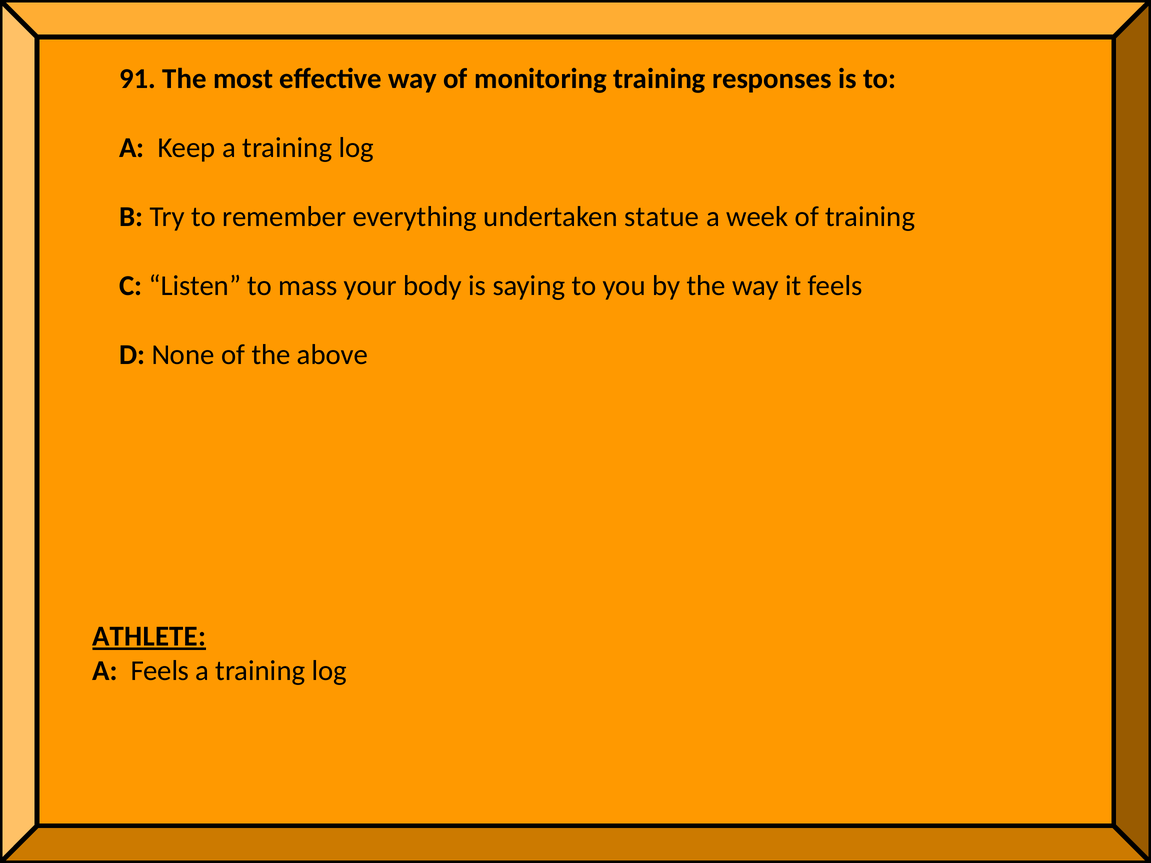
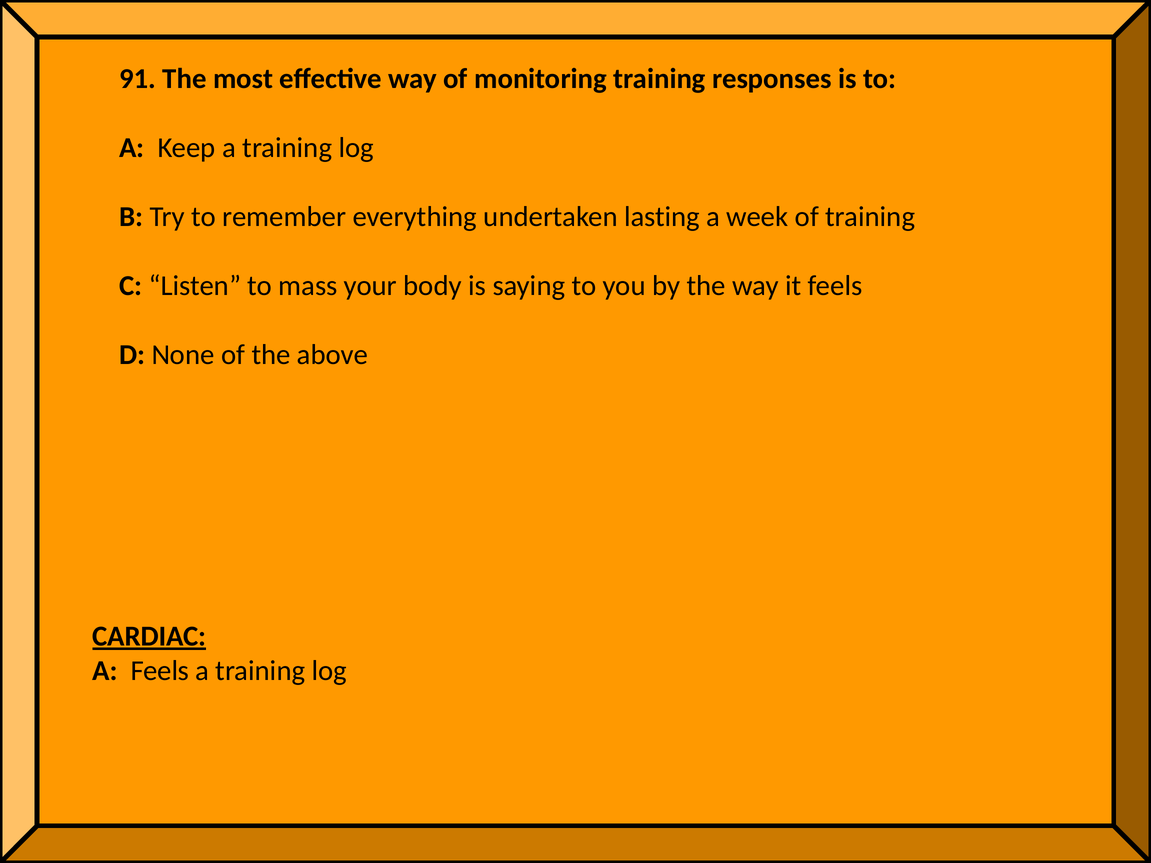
statue: statue -> lasting
ATHLETE: ATHLETE -> CARDIAC
